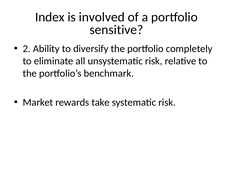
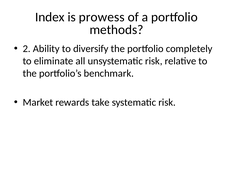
involved: involved -> prowess
sensitive: sensitive -> methods
